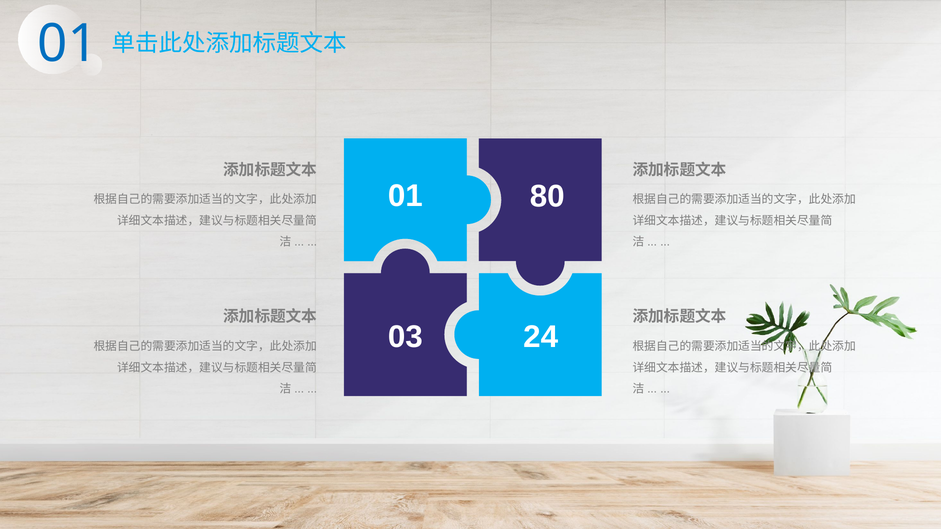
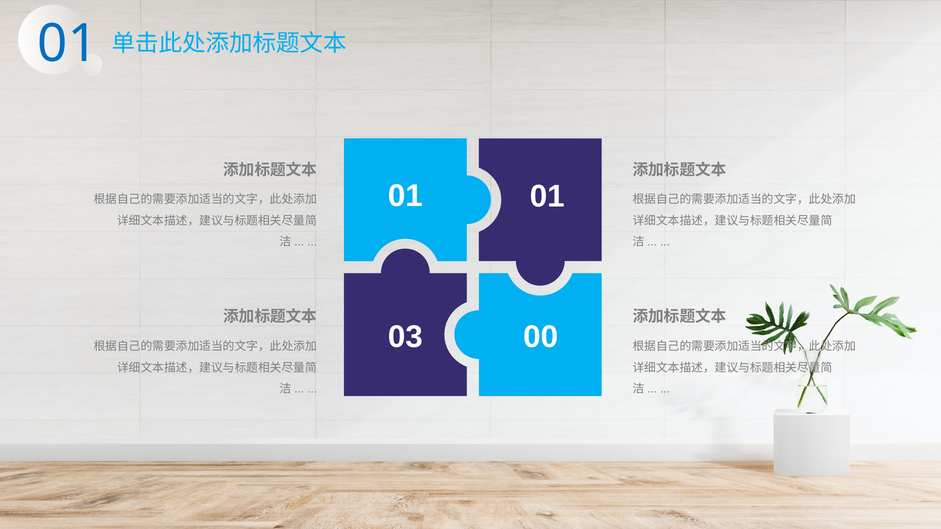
01 80: 80 -> 01
24: 24 -> 00
